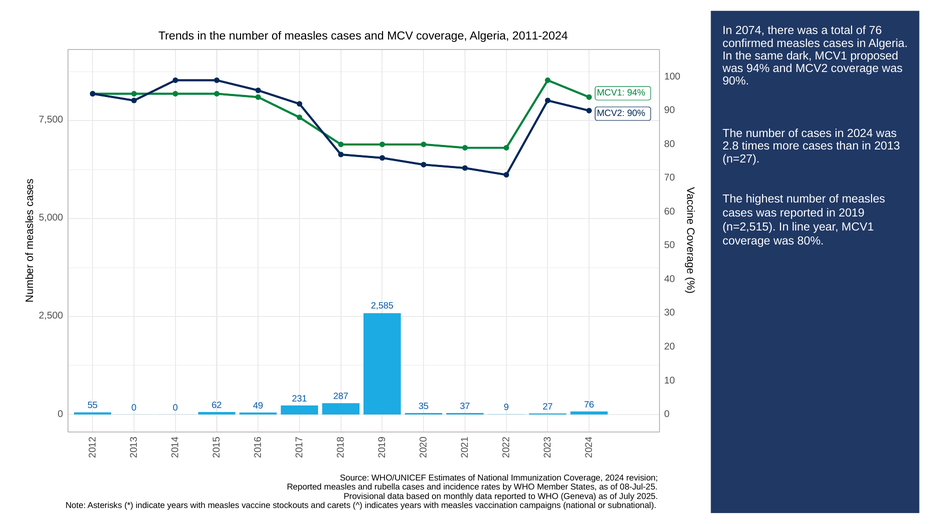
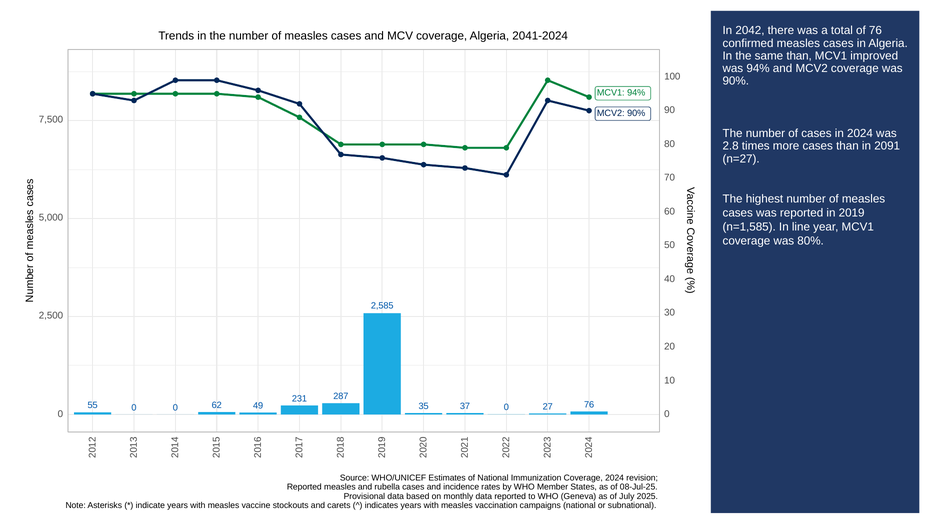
2074: 2074 -> 2042
2011-2024: 2011-2024 -> 2041-2024
same dark: dark -> than
proposed: proposed -> improved
2013: 2013 -> 2091
n=2,515: n=2,515 -> n=1,585
37 9: 9 -> 0
